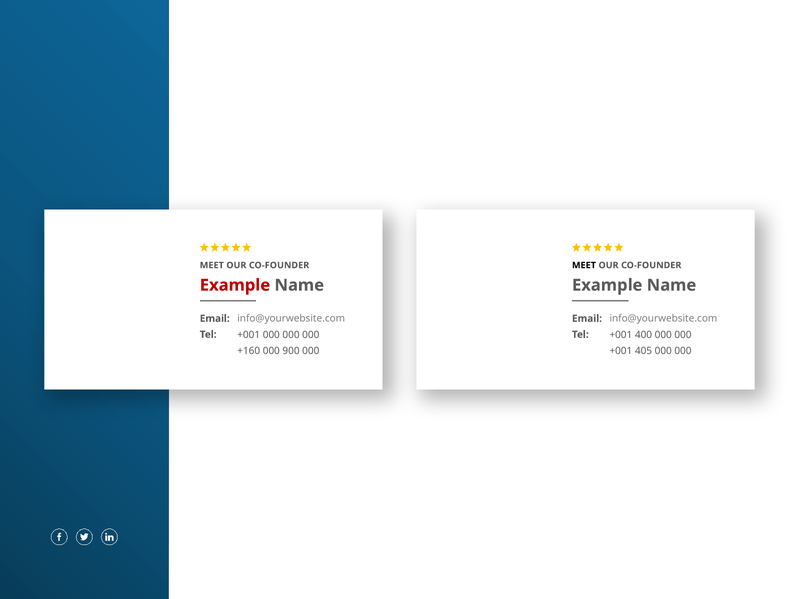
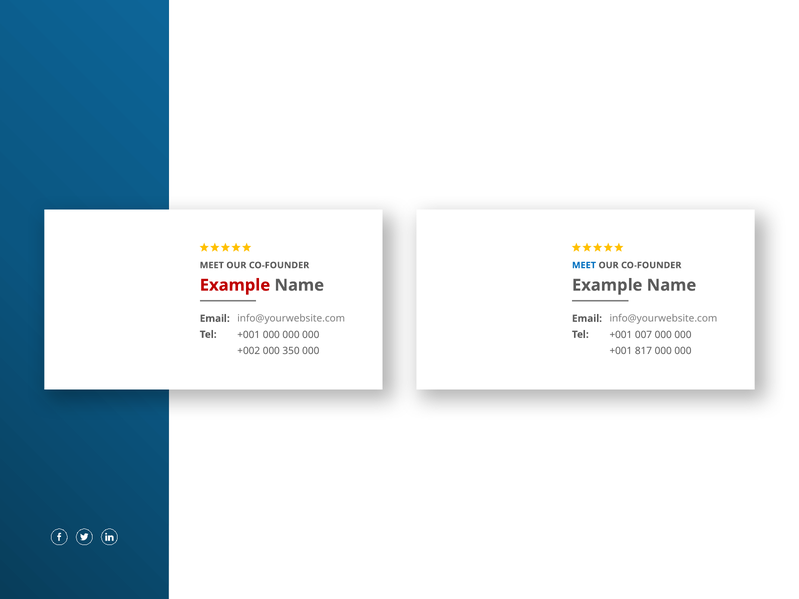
MEET at (584, 265) colour: black -> blue
400: 400 -> 007
+160: +160 -> +002
900: 900 -> 350
405: 405 -> 817
